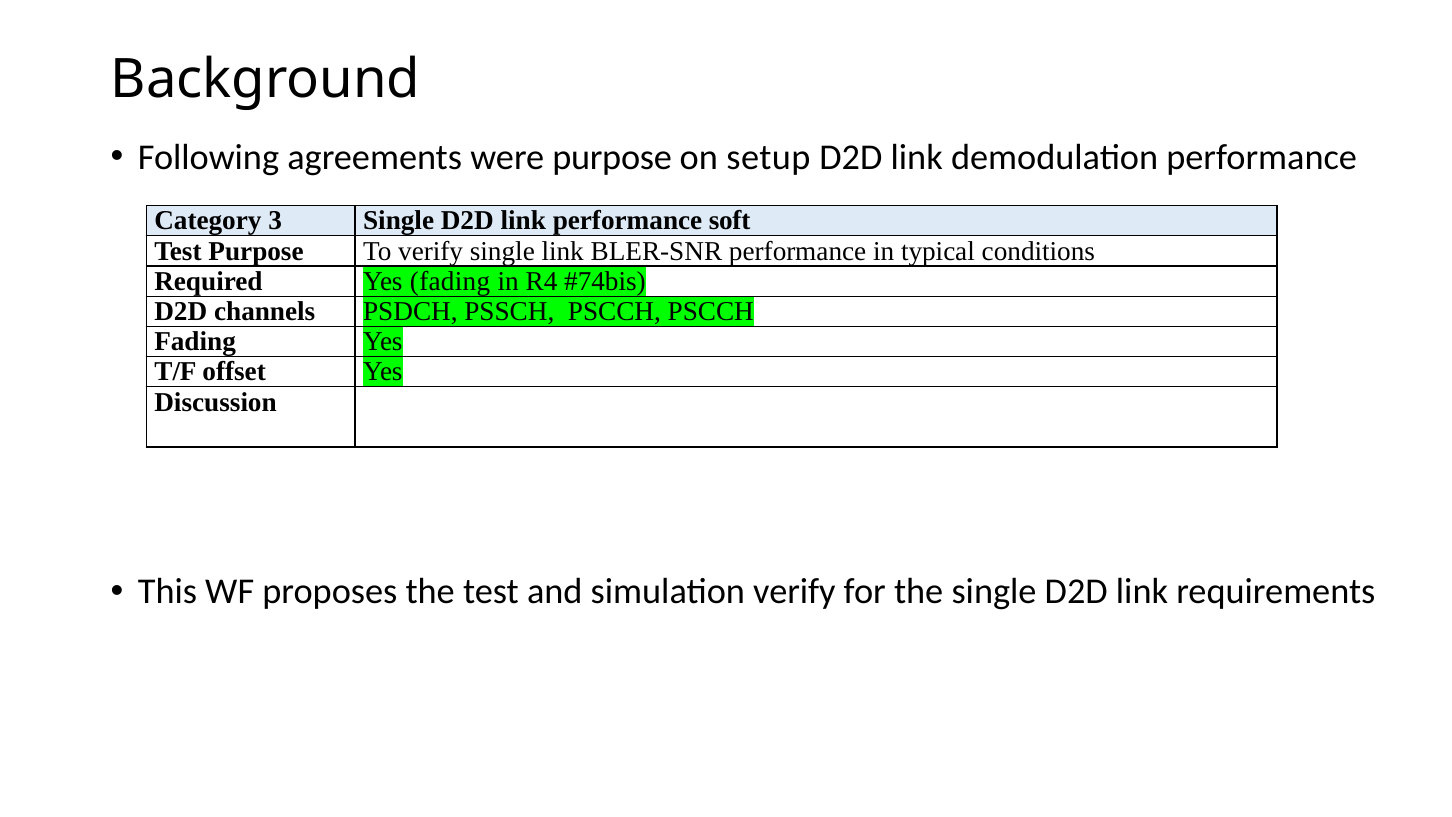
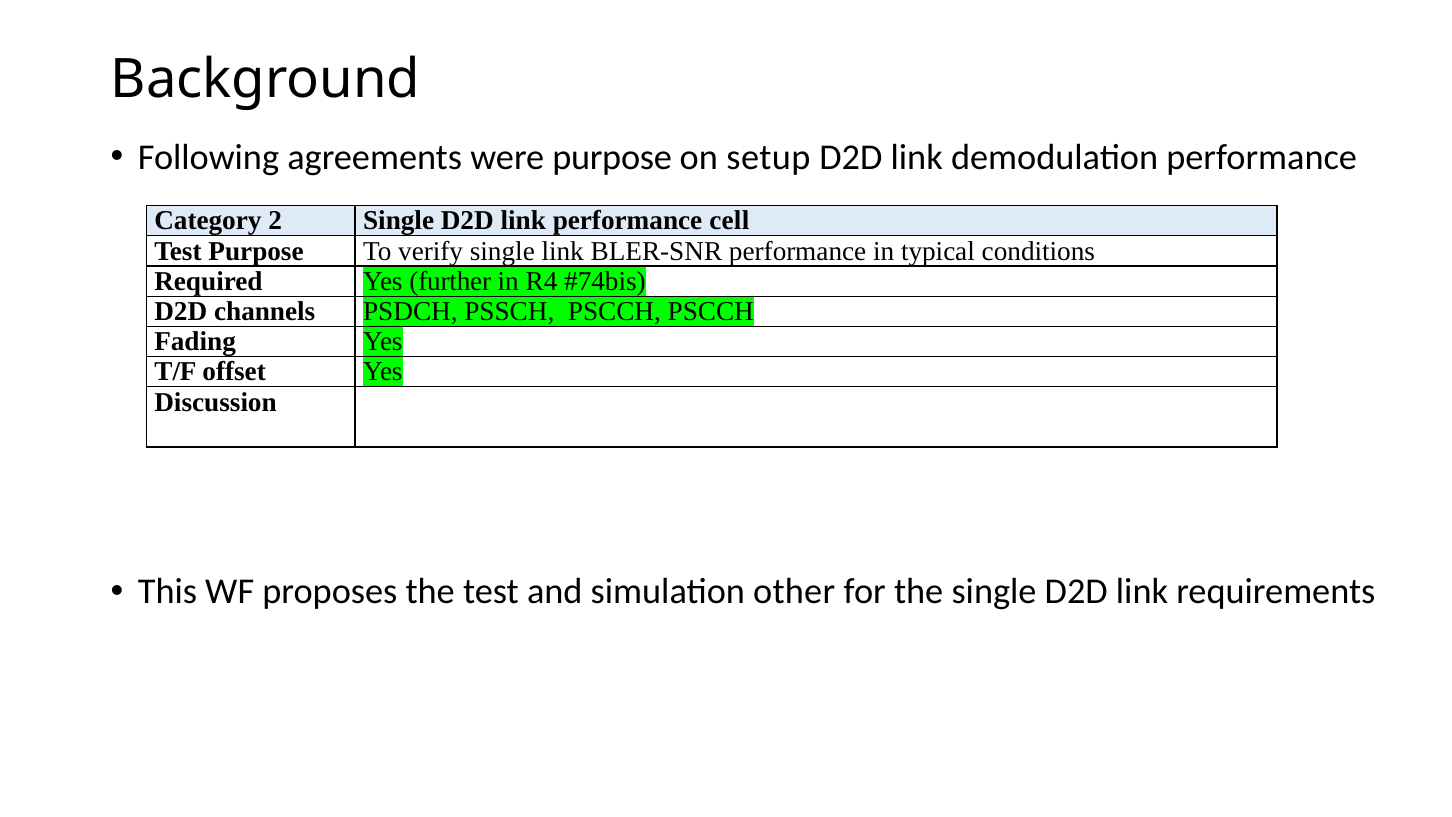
3: 3 -> 2
soft: soft -> cell
Yes fading: fading -> further
simulation verify: verify -> other
